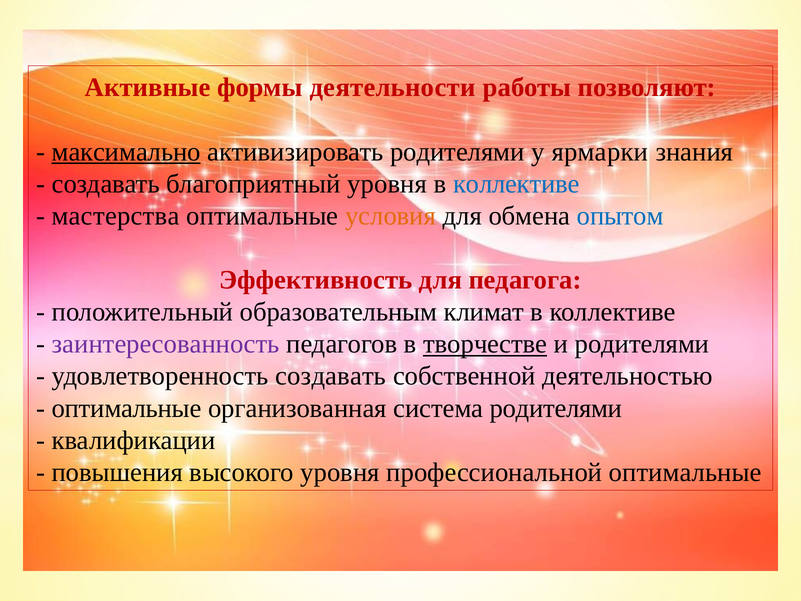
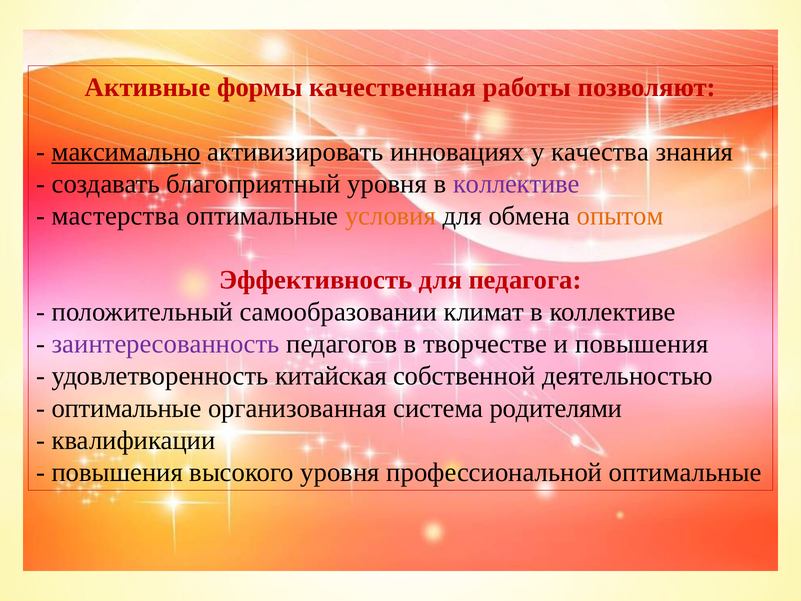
деятельности: деятельности -> качественная
активизировать родителями: родителями -> инновациях
ярмарки: ярмарки -> качества
коллективе at (516, 184) colour: blue -> purple
опытом colour: blue -> orange
образовательным: образовательным -> самообразовании
творчестве underline: present -> none
и родителями: родителями -> повышения
удовлетворенность создавать: создавать -> китайская
